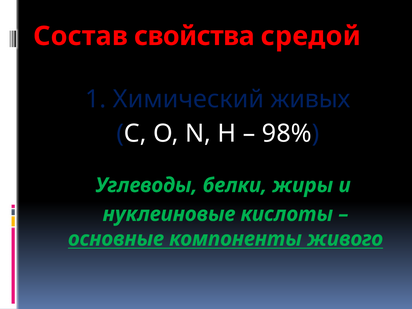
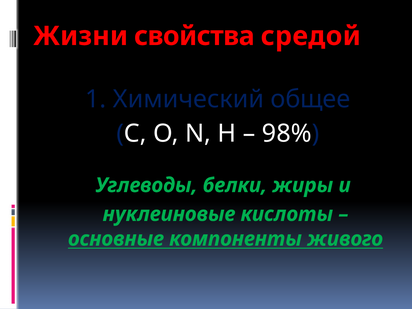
Состав: Состав -> Жизни
живых: живых -> общее
